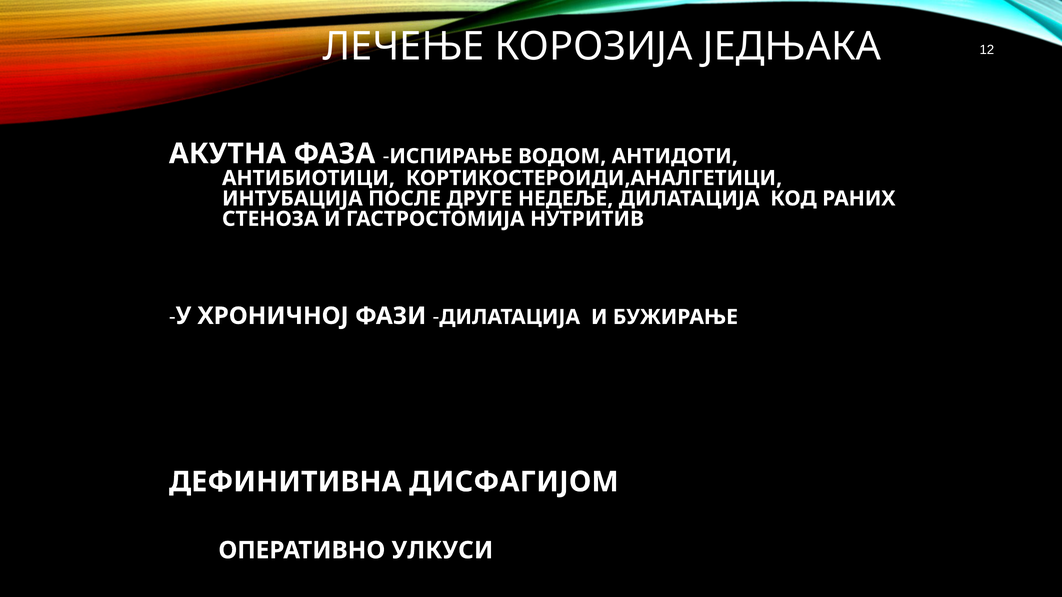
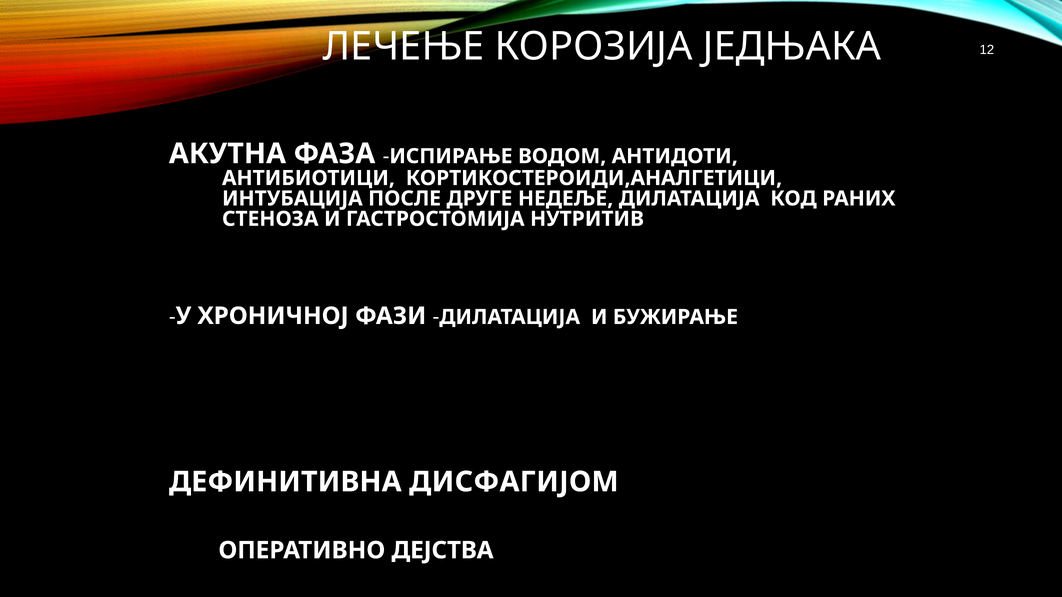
УЛКУСИ: УЛКУСИ -> ДЕЈСТВА
